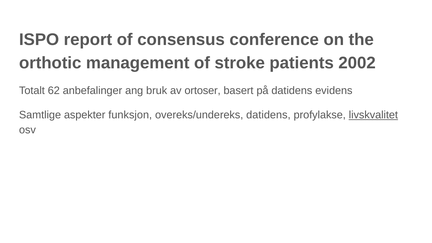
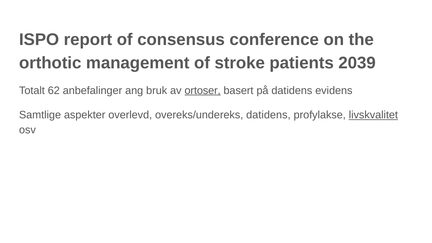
2002: 2002 -> 2039
ortoser underline: none -> present
funksjon: funksjon -> overlevd
